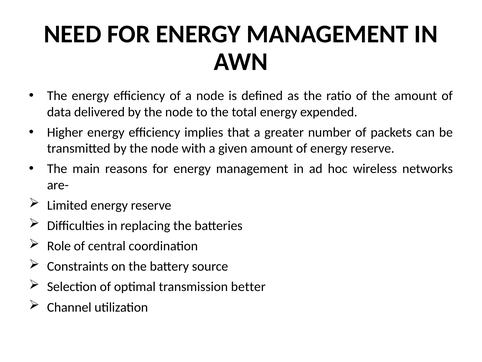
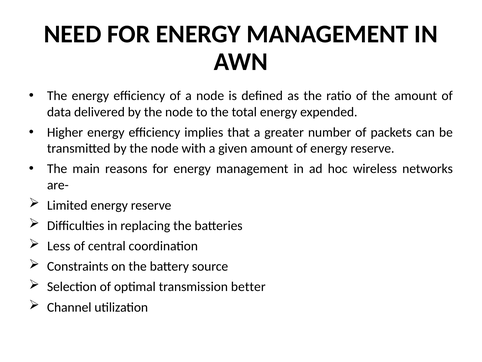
Role: Role -> Less
